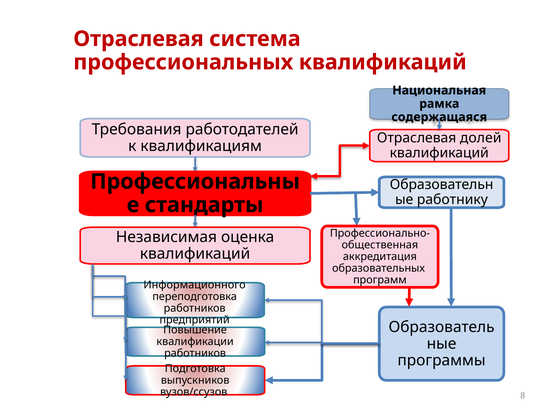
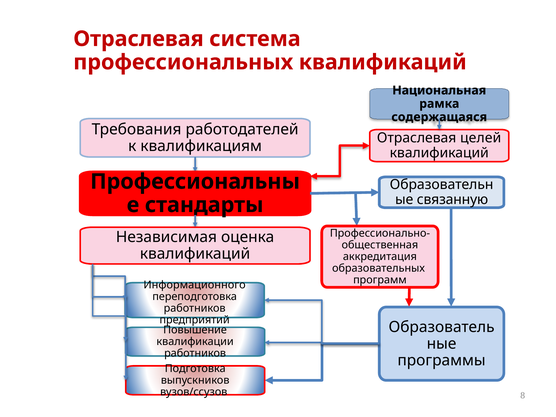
долей: долей -> целей
работнику: работнику -> связанную
